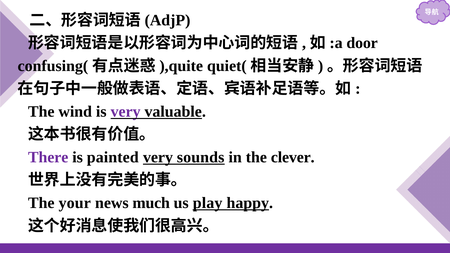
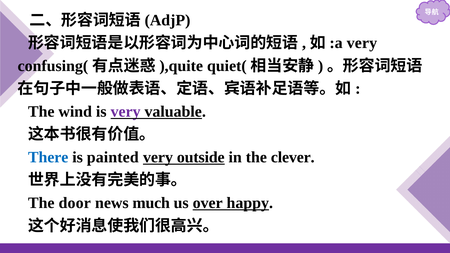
door at (362, 43): door -> very
There colour: purple -> blue
sounds: sounds -> outside
your: your -> door
play: play -> over
